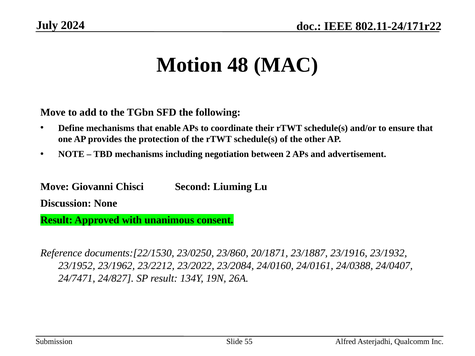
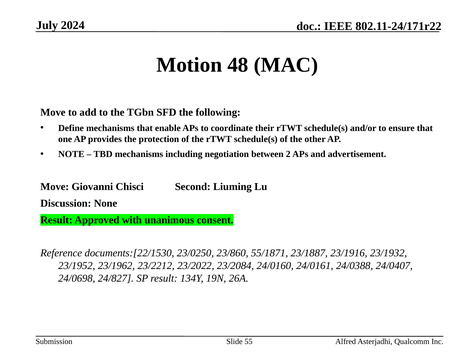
20/1871: 20/1871 -> 55/1871
24/7471: 24/7471 -> 24/0698
